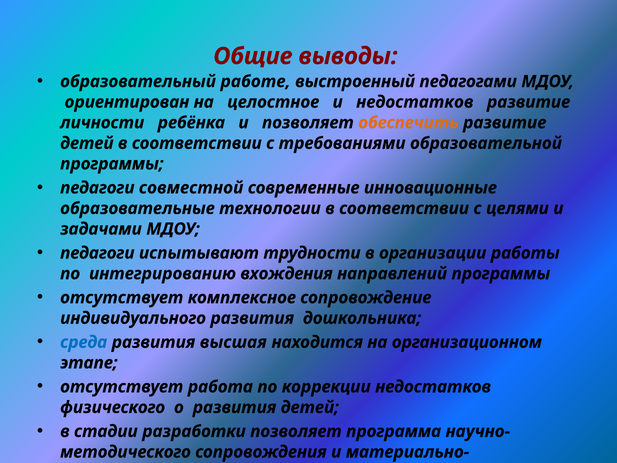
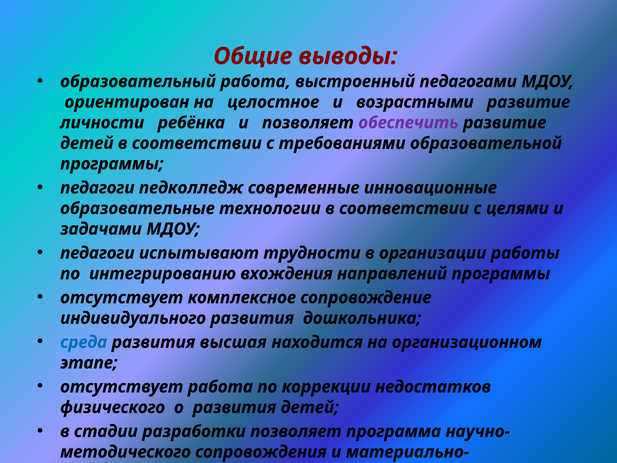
образовательный работе: работе -> работа
и недостатков: недостатков -> возрастными
обеспечить colour: orange -> purple
совместной: совместной -> педколледж
